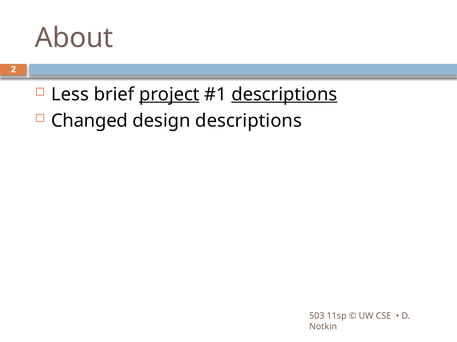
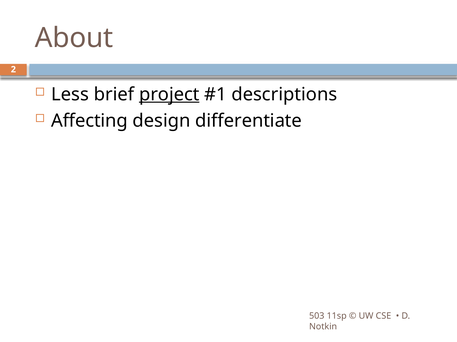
descriptions at (284, 95) underline: present -> none
Changed: Changed -> Affecting
design descriptions: descriptions -> differentiate
